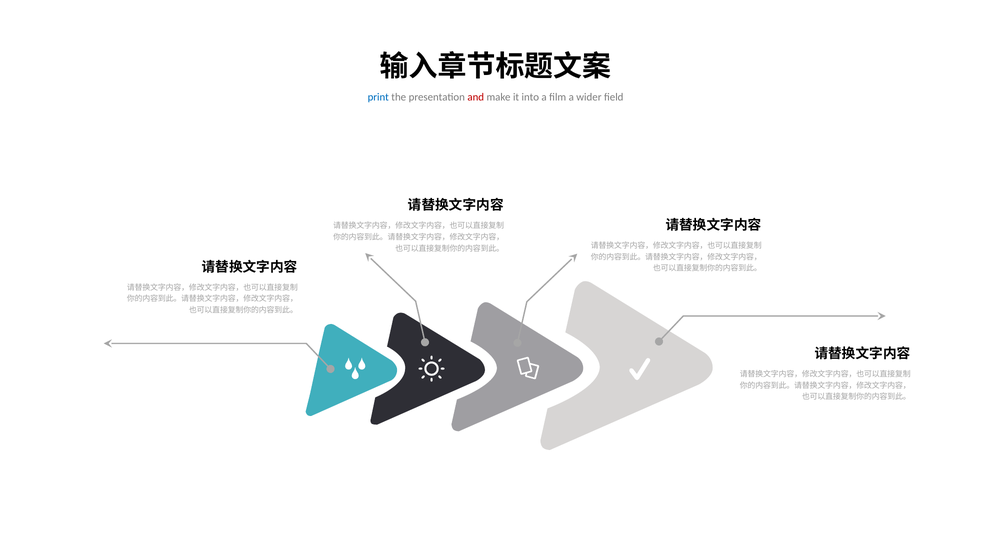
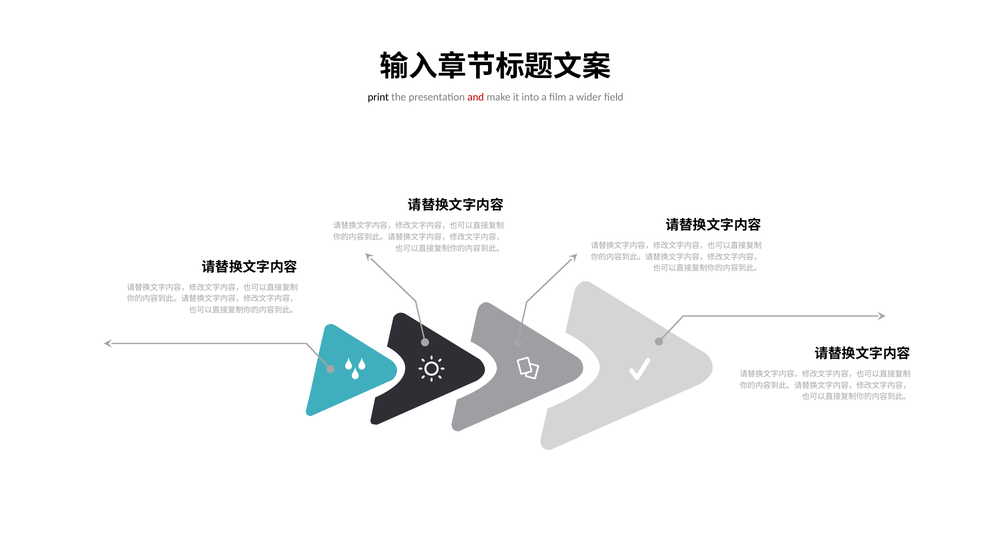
print colour: blue -> black
